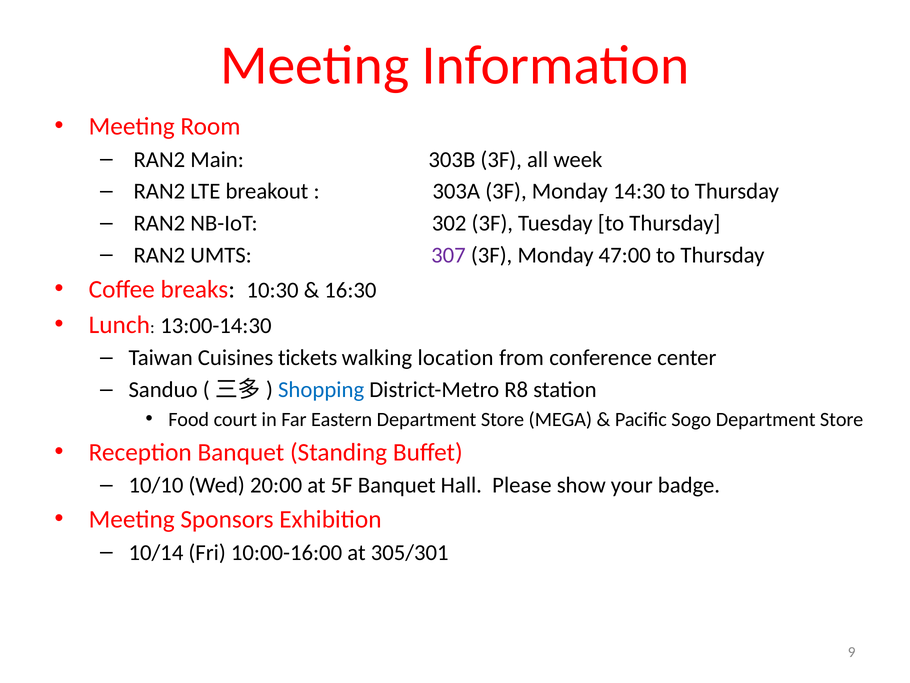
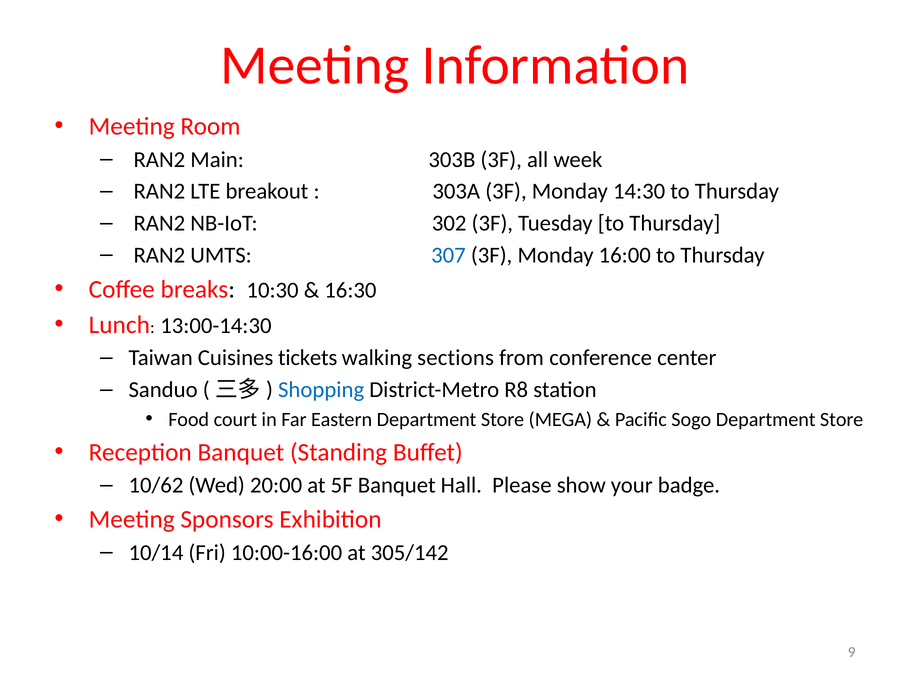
307 colour: purple -> blue
47:00: 47:00 -> 16:00
location: location -> sections
10/10: 10/10 -> 10/62
305/301: 305/301 -> 305/142
